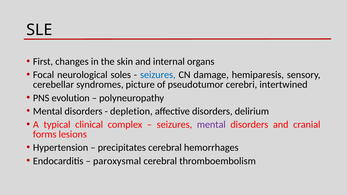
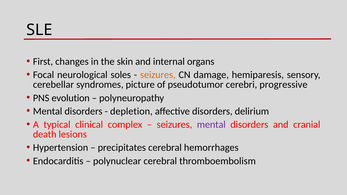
seizures at (158, 75) colour: blue -> orange
intertwined: intertwined -> progressive
forms: forms -> death
paroxysmal: paroxysmal -> polynuclear
